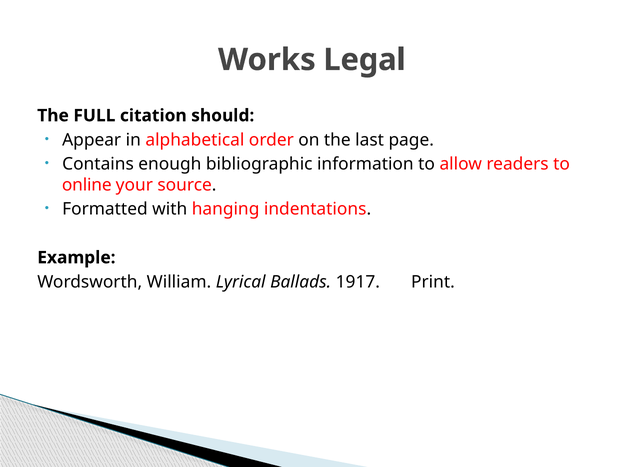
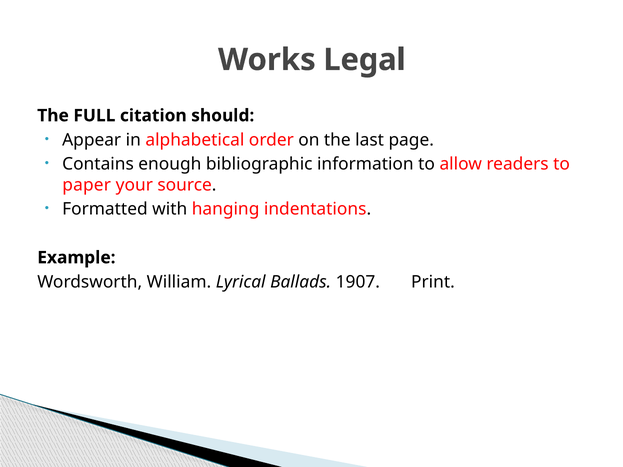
online: online -> paper
1917: 1917 -> 1907
